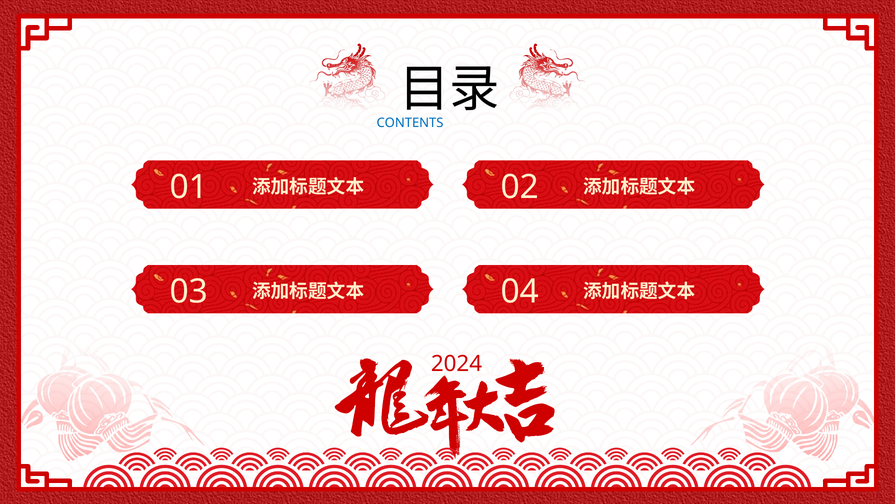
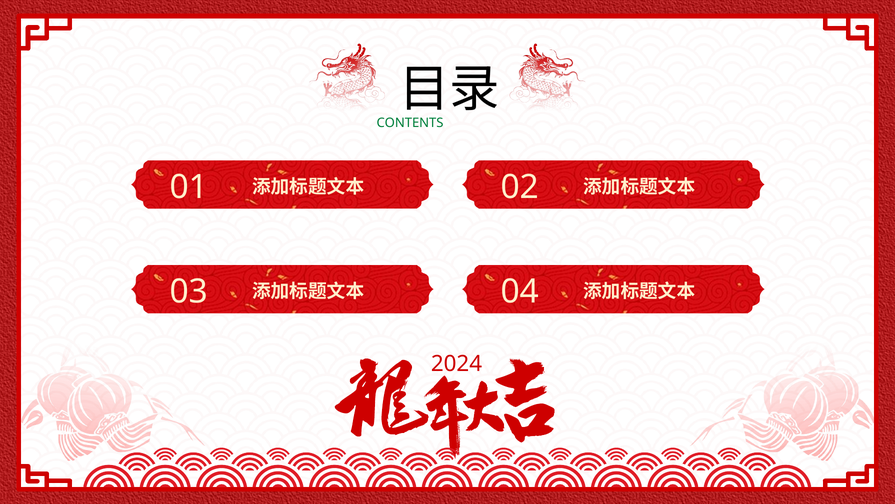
CONTENTS colour: blue -> green
